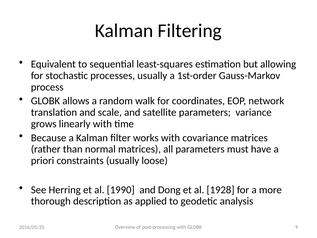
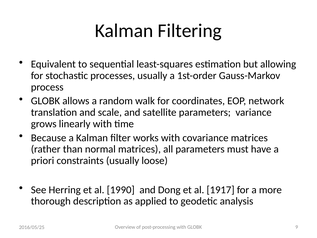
1928: 1928 -> 1917
